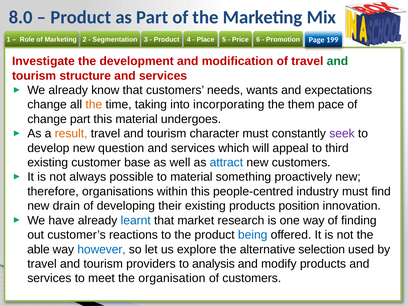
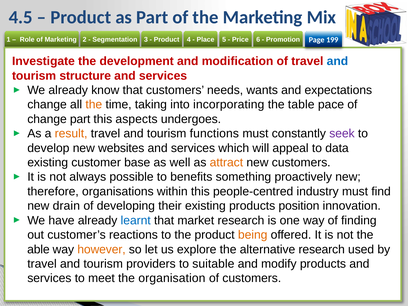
8.0: 8.0 -> 4.5
and at (337, 61) colour: green -> blue
them: them -> table
this material: material -> aspects
character: character -> functions
question: question -> websites
third: third -> data
attract colour: blue -> orange
to material: material -> benefits
being colour: blue -> orange
however colour: blue -> orange
alternative selection: selection -> research
analysis: analysis -> suitable
